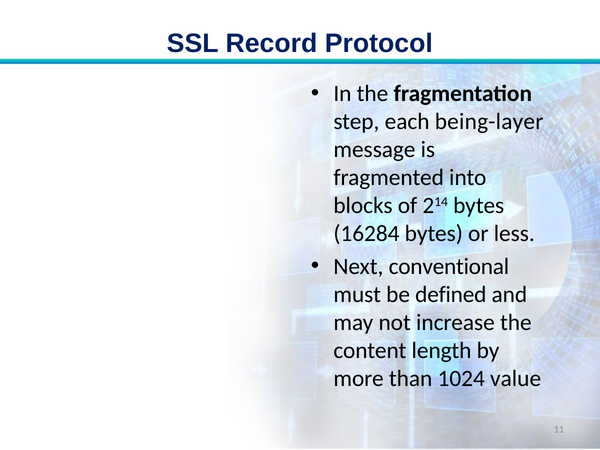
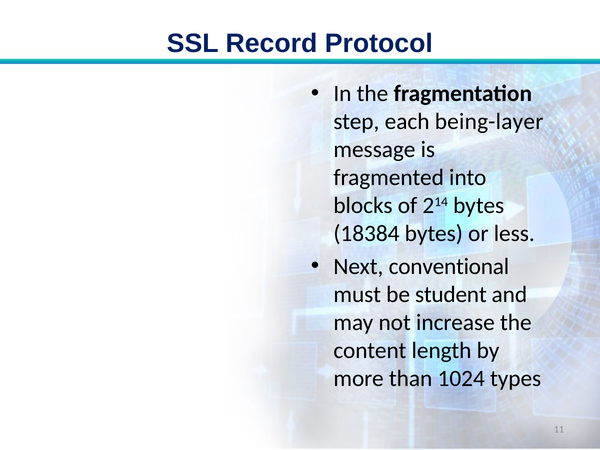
16284: 16284 -> 18384
defined: defined -> student
value: value -> types
